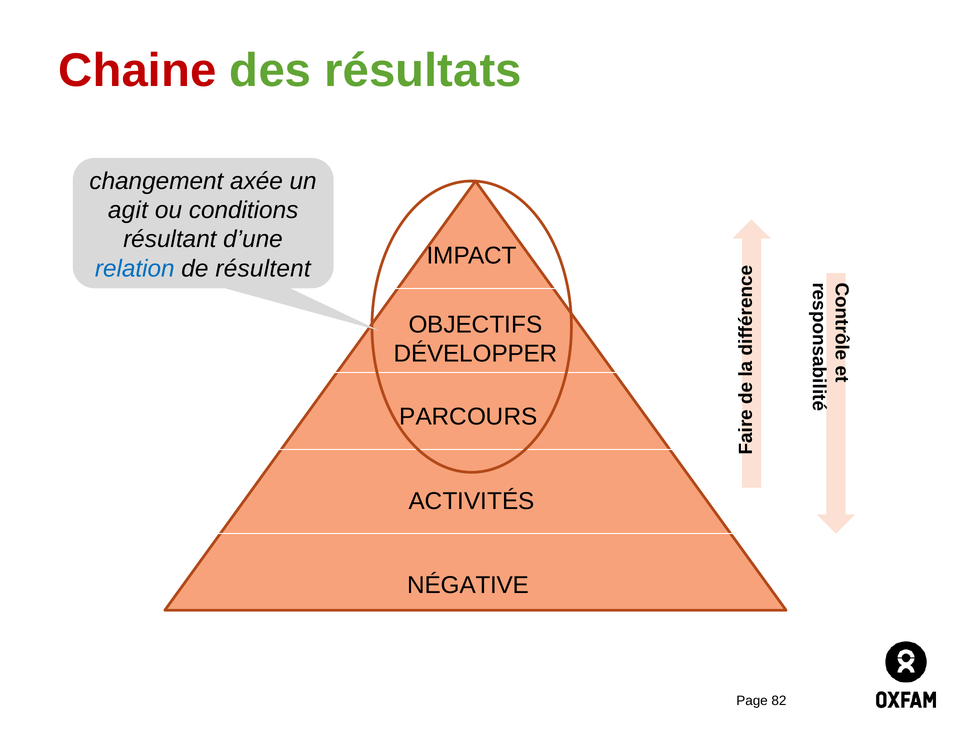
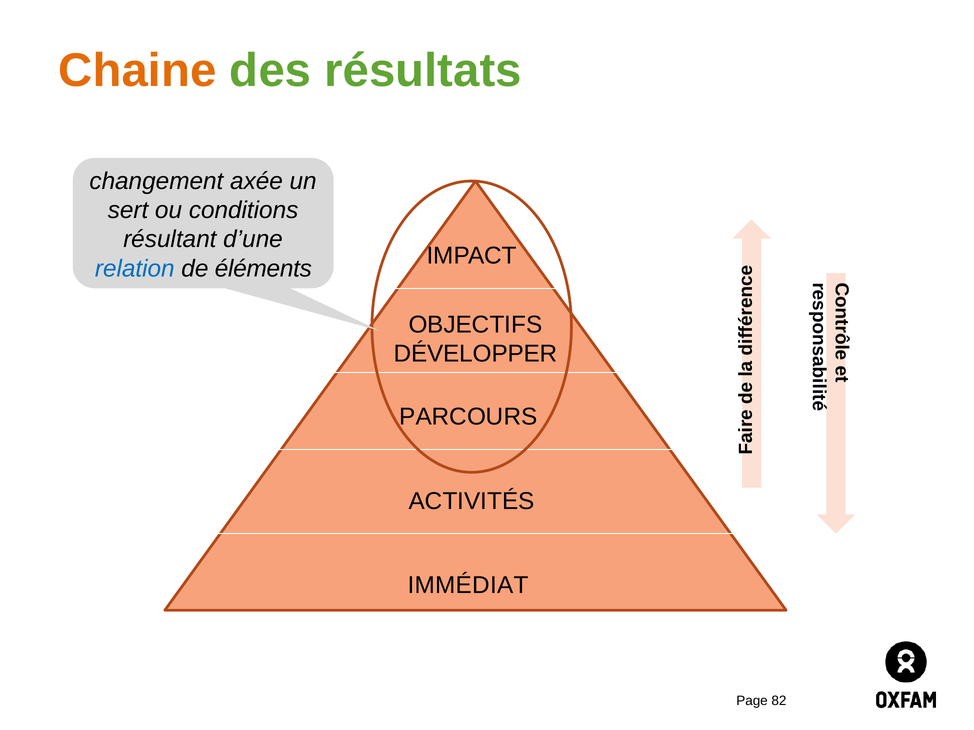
Chaine colour: red -> orange
agit: agit -> sert
résultent: résultent -> éléments
NÉGATIVE: NÉGATIVE -> IMMÉDIAT
